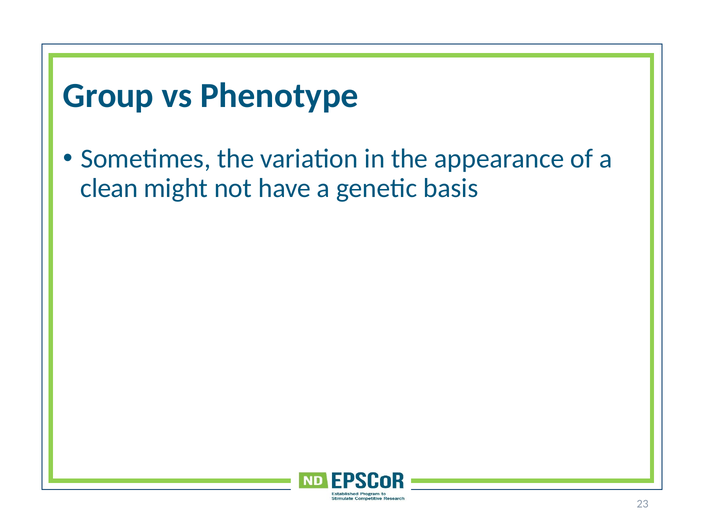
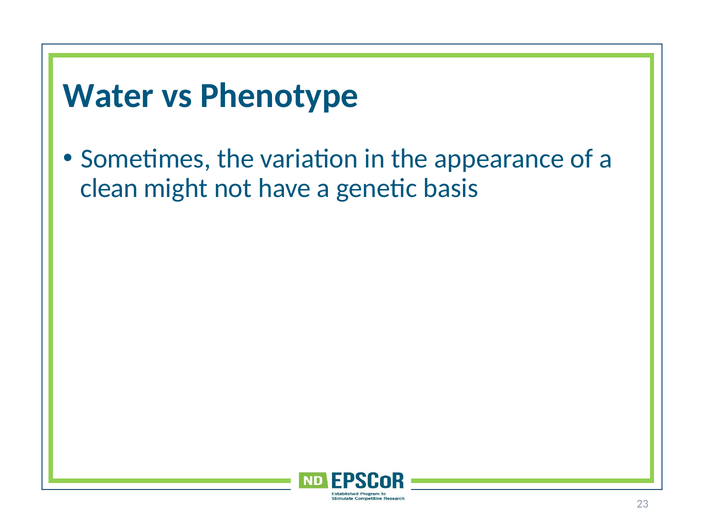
Group: Group -> Water
